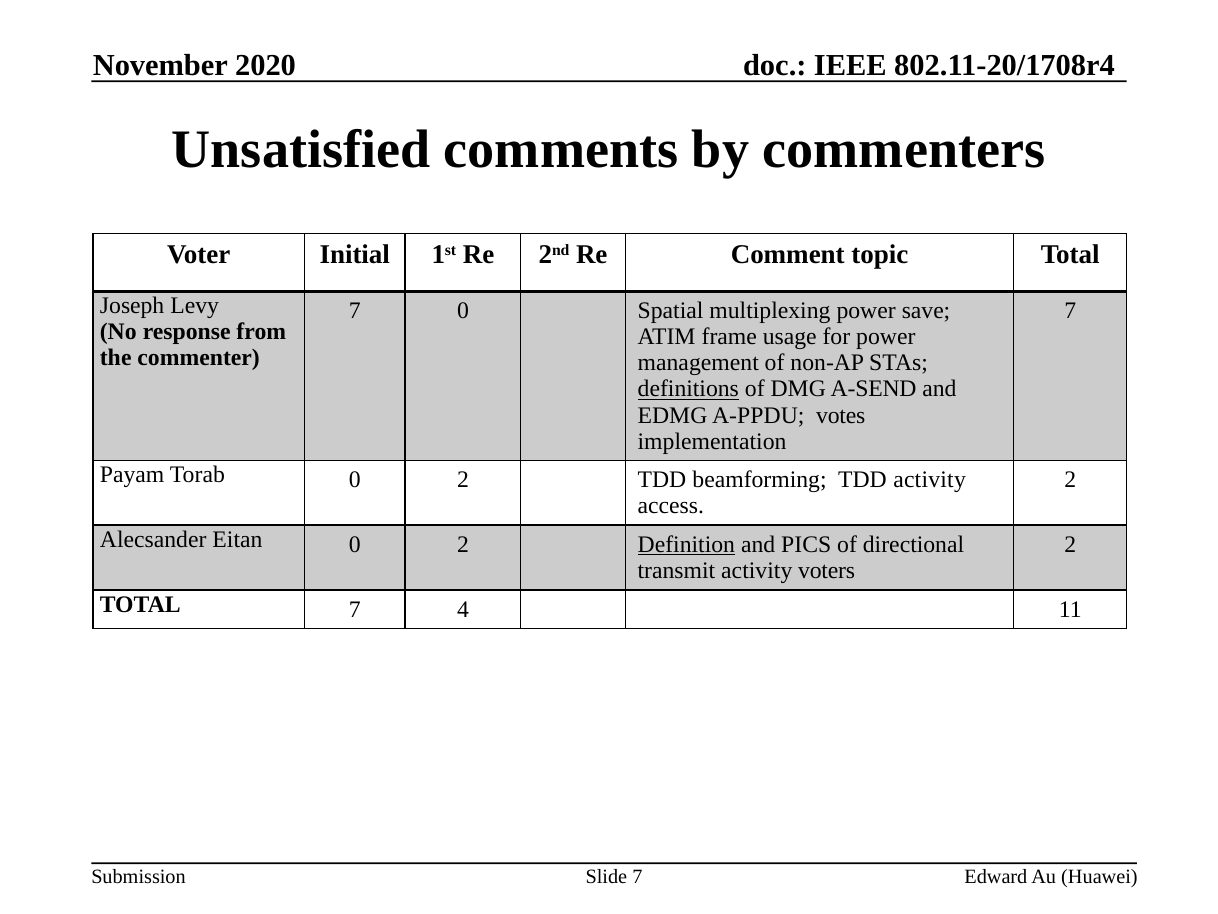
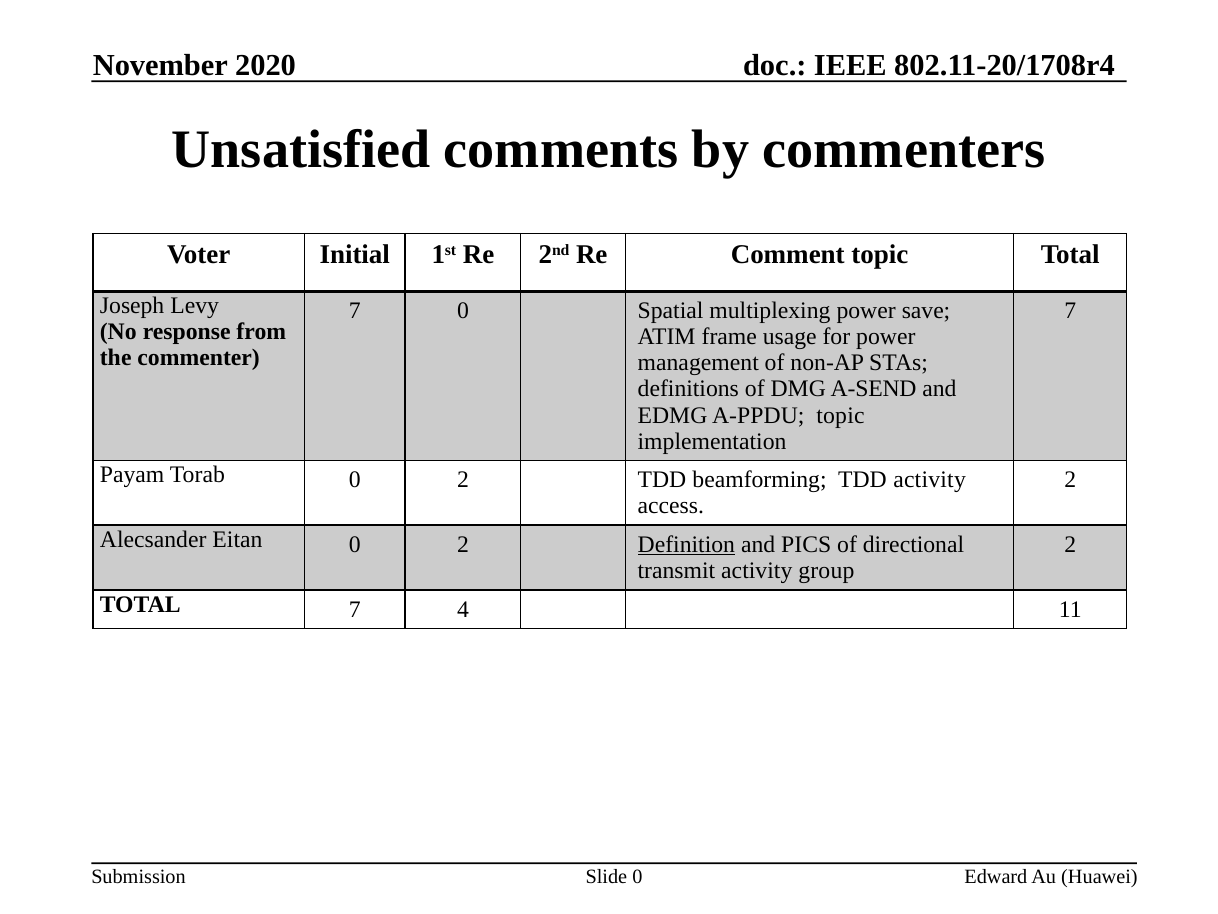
definitions underline: present -> none
A-PPDU votes: votes -> topic
voters: voters -> group
Slide 7: 7 -> 0
